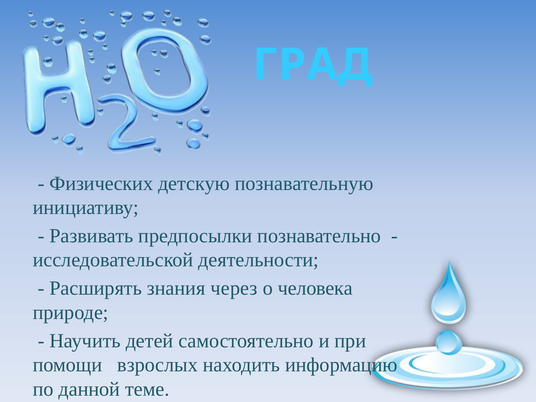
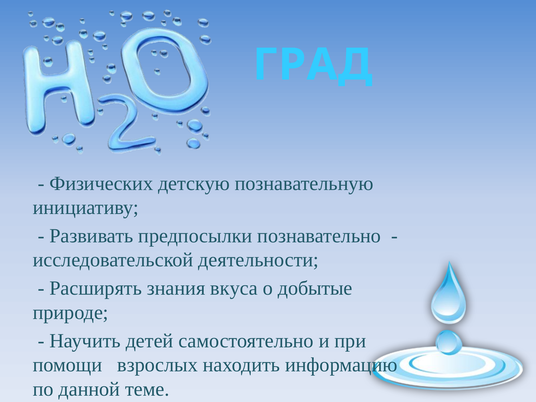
через: через -> вкуса
человека: человека -> добытые
